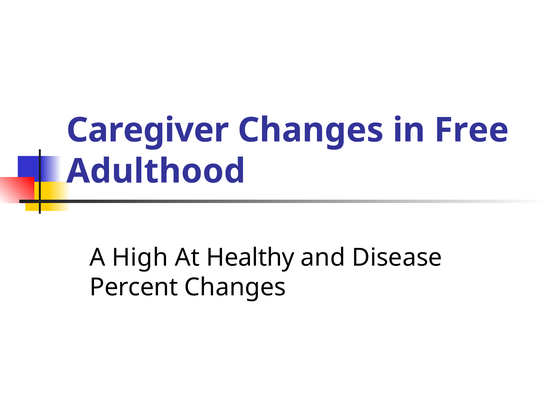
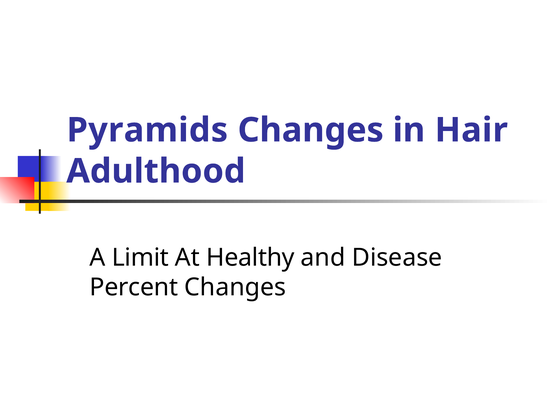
Caregiver: Caregiver -> Pyramids
Free: Free -> Hair
High: High -> Limit
